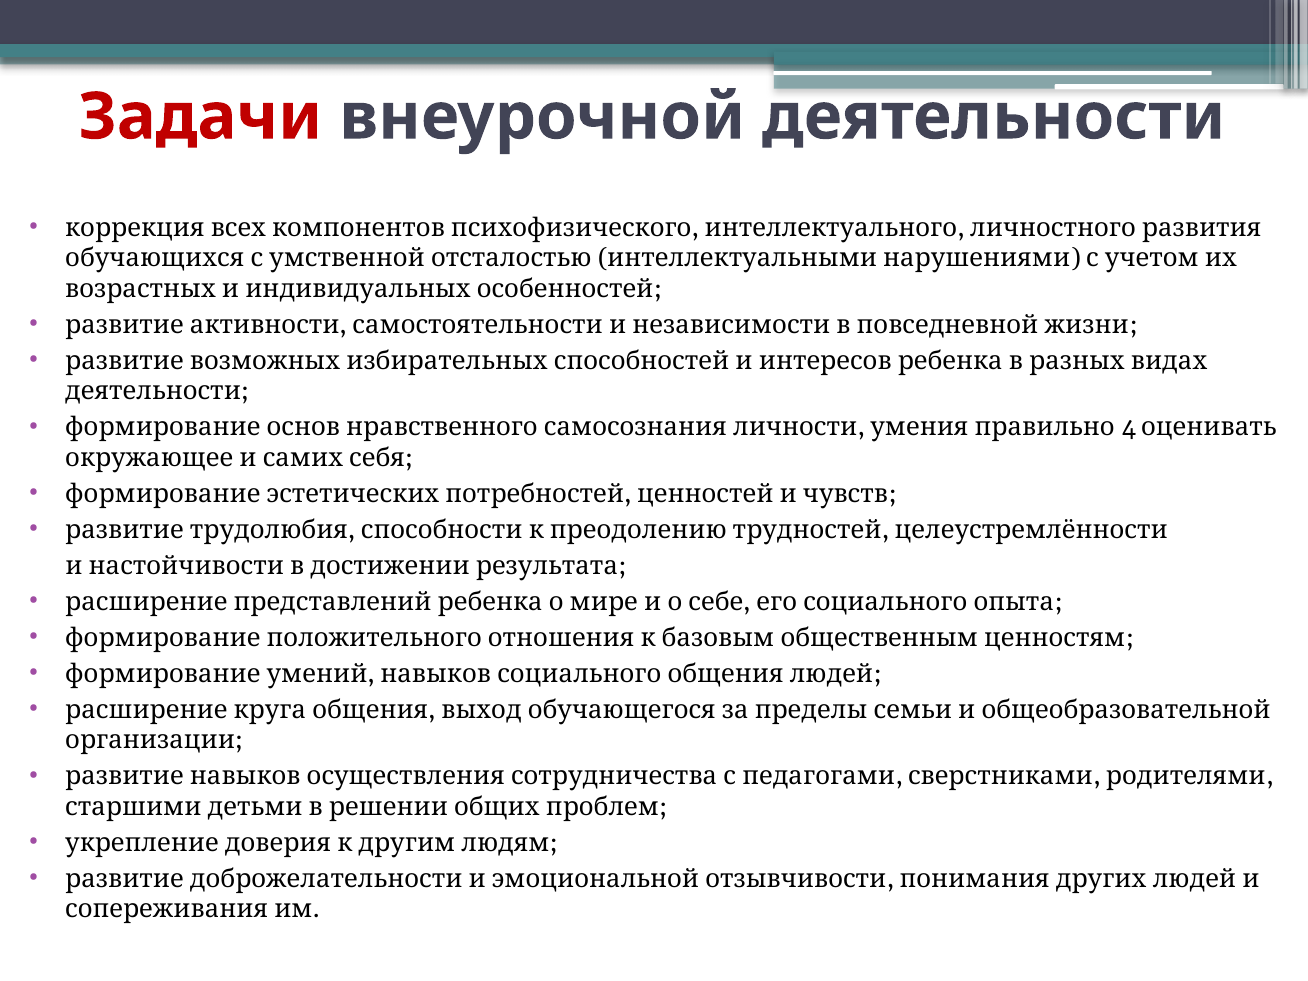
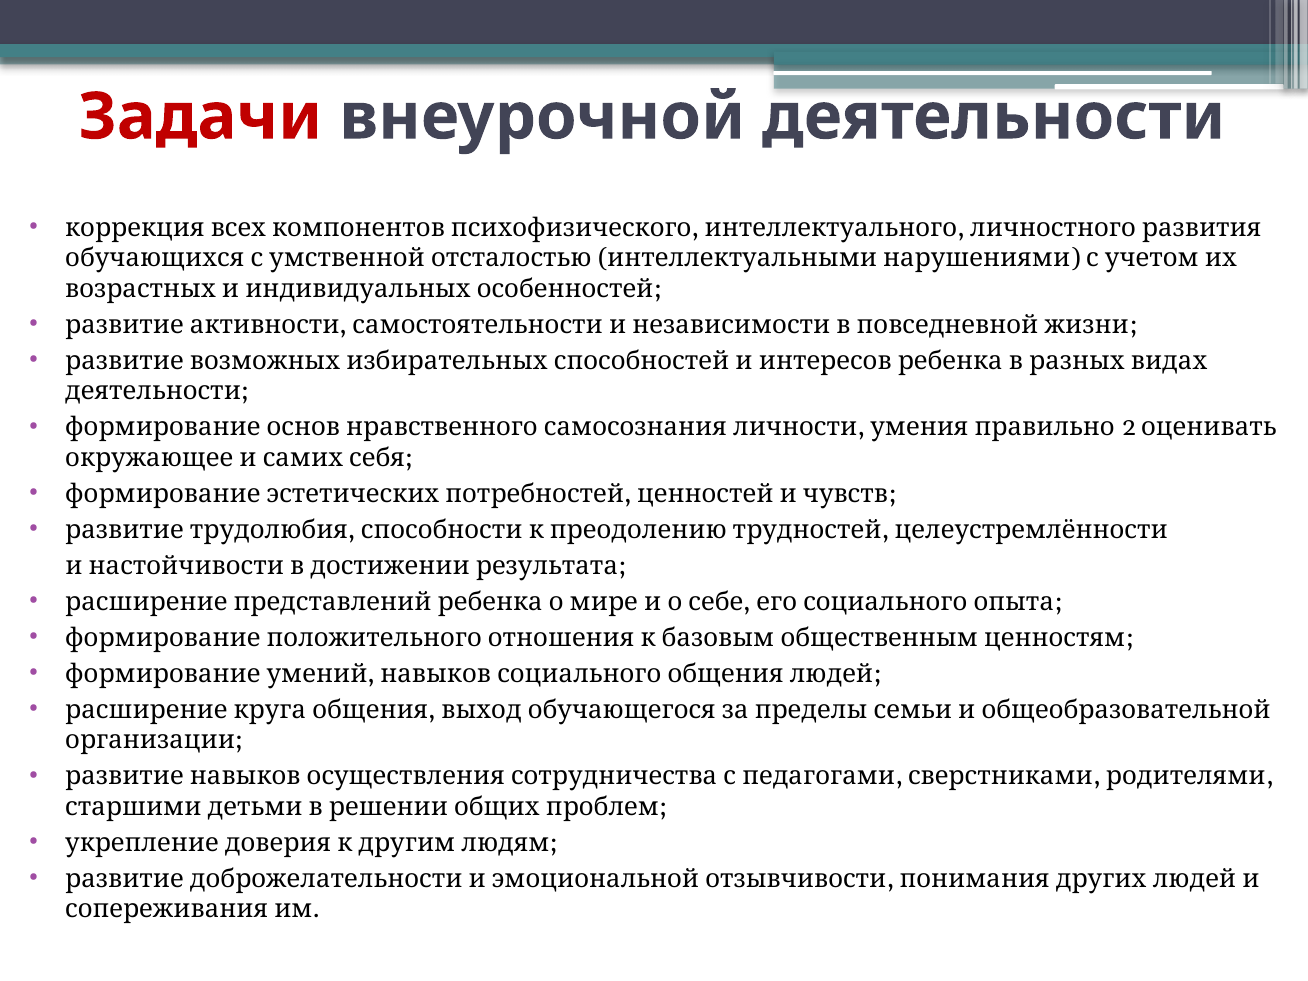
4: 4 -> 2
